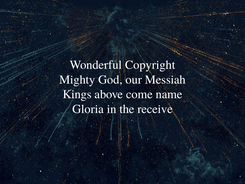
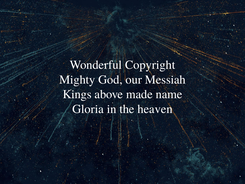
come: come -> made
receive: receive -> heaven
